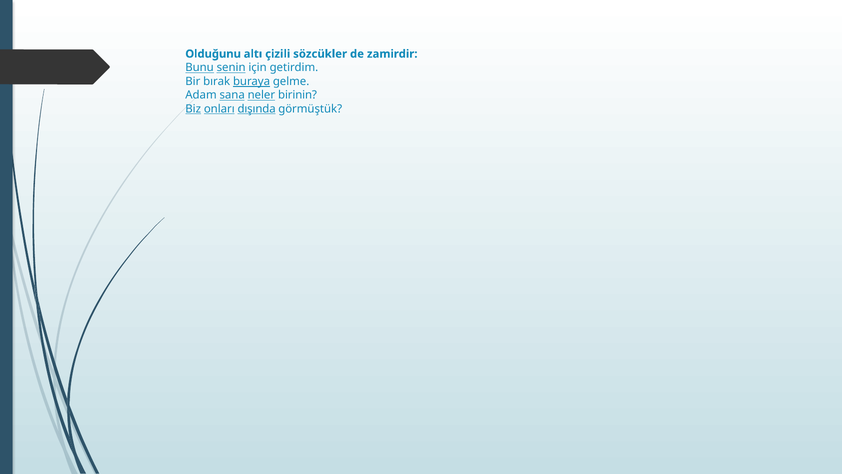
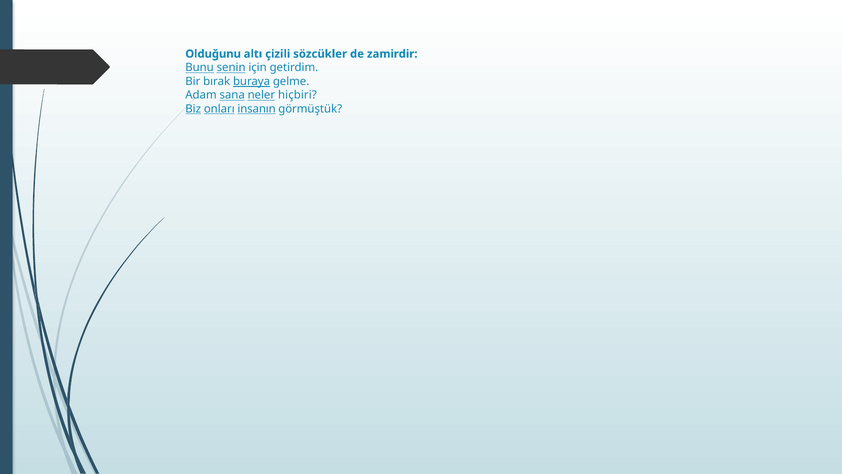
birinin: birinin -> hiçbiri
dışında: dışında -> insanın
